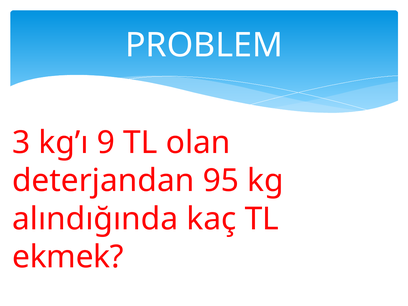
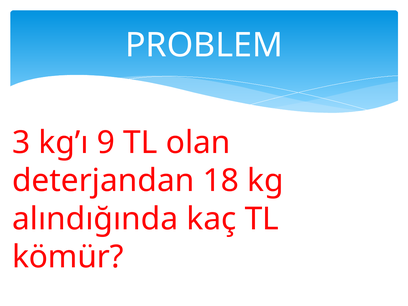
95: 95 -> 18
ekmek: ekmek -> kömür
